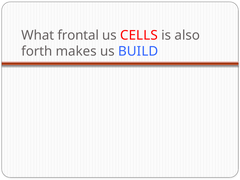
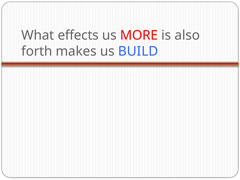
frontal: frontal -> effects
CELLS: CELLS -> MORE
